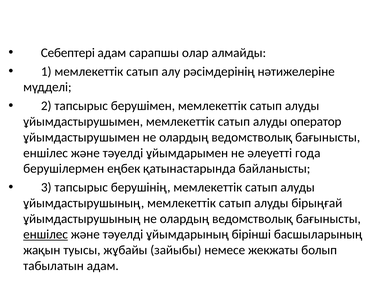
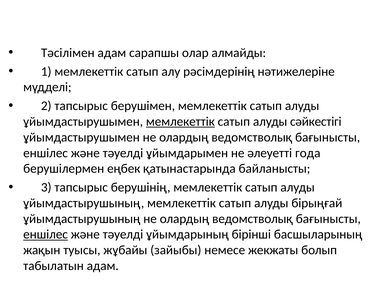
Себептері: Себептері -> Тәсілімен
мемлекеттік at (180, 122) underline: none -> present
оператор: оператор -> сәйкестігі
